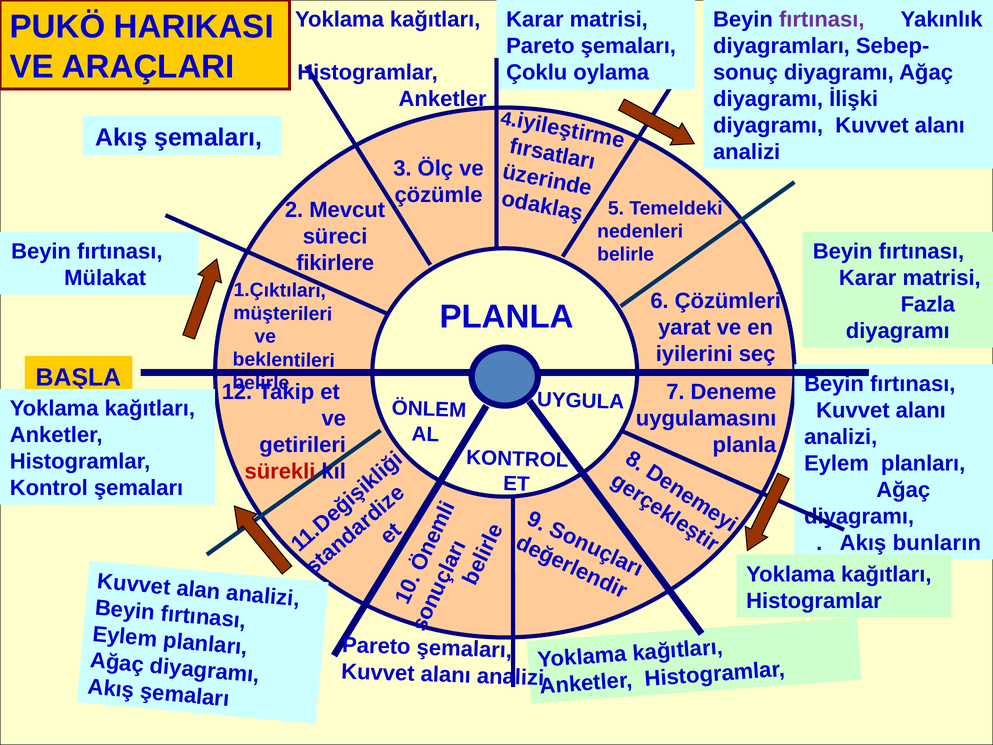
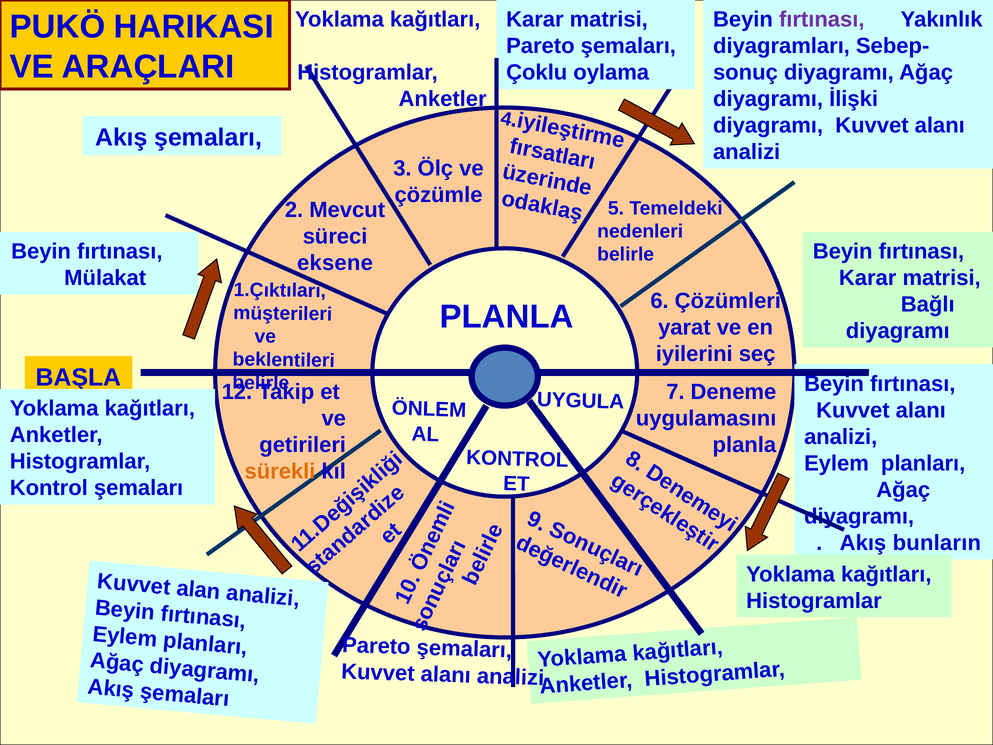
fikirlere: fikirlere -> eksene
Fazla: Fazla -> Bağlı
sürekli colour: red -> orange
